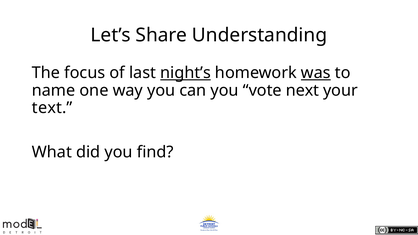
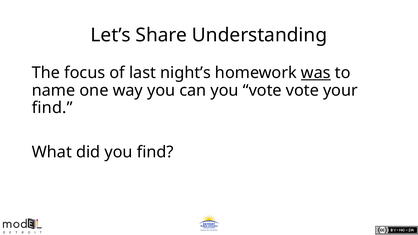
night’s underline: present -> none
vote next: next -> vote
text at (52, 108): text -> find
